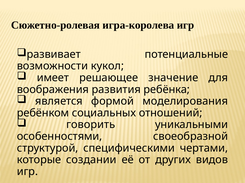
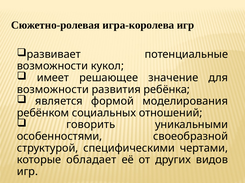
воображения at (53, 90): воображения -> возможности
создании: создании -> обладает
